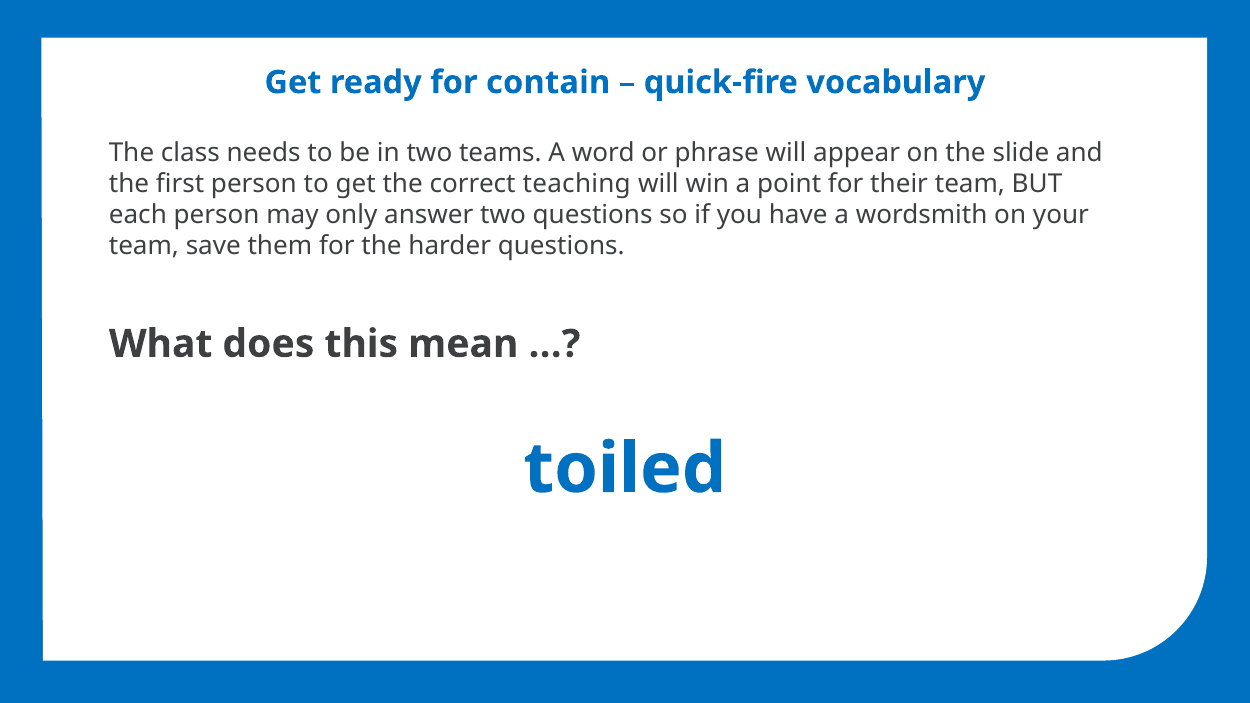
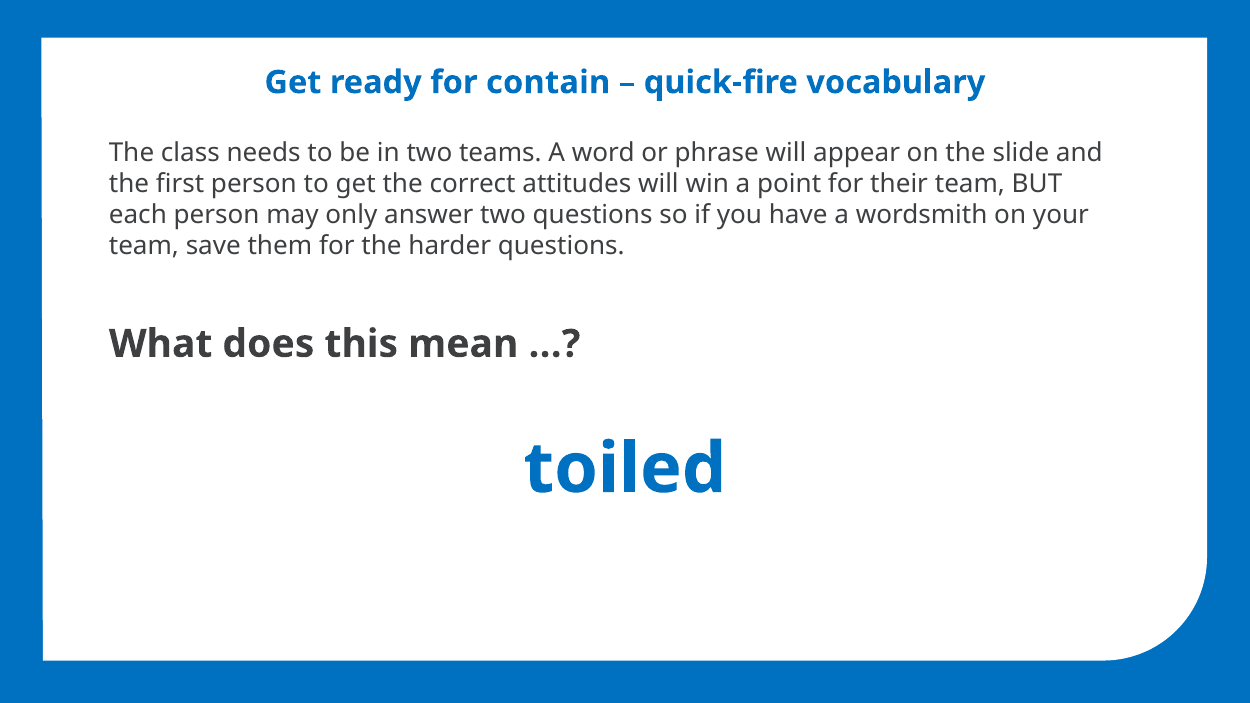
teaching: teaching -> attitudes
